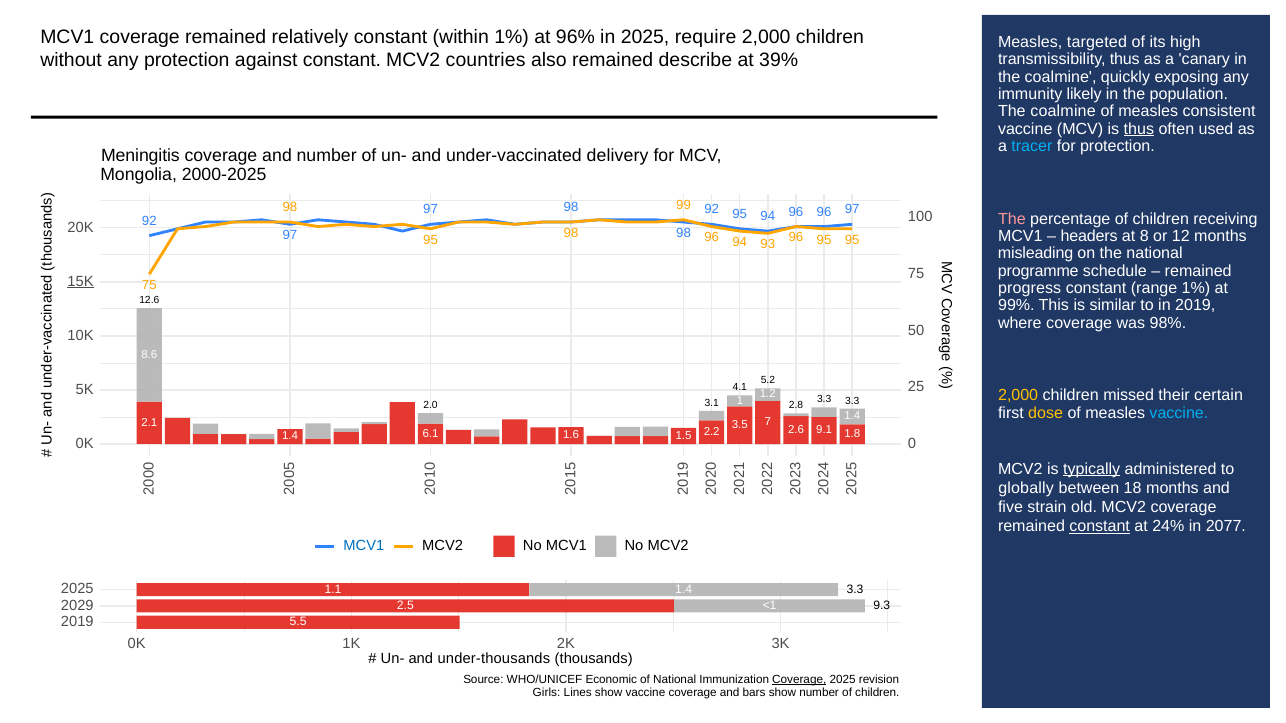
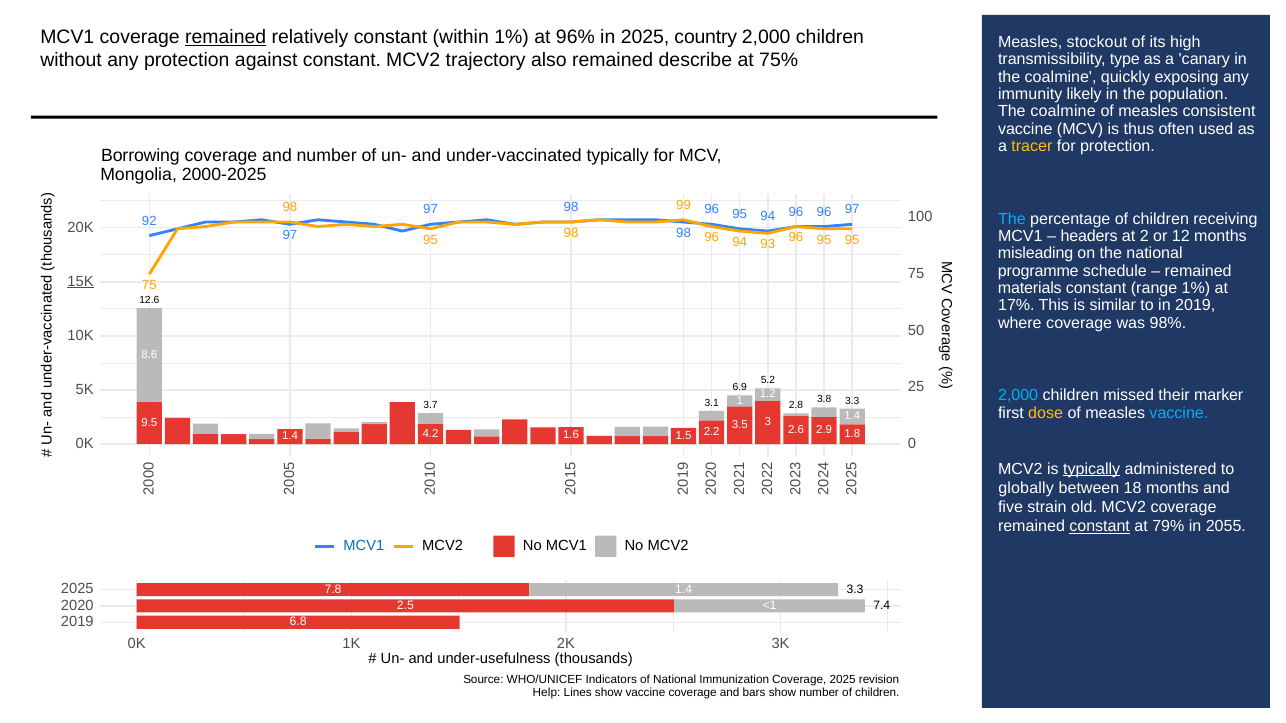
remained at (226, 37) underline: none -> present
require: require -> country
targeted: targeted -> stockout
countries: countries -> trajectory
39%: 39% -> 75%
transmissibility thus: thus -> type
thus at (1139, 129) underline: present -> none
tracer colour: light blue -> yellow
Meningitis: Meningitis -> Borrowing
under-vaccinated delivery: delivery -> typically
99 92: 92 -> 96
The at (1012, 219) colour: pink -> light blue
at 8: 8 -> 2
progress: progress -> materials
99%: 99% -> 17%
4.1: 4.1 -> 6.9
2,000 at (1018, 396) colour: yellow -> light blue
certain: certain -> marker
3.3 at (824, 400): 3.3 -> 3.8
2.0: 2.0 -> 3.7
2.1: 2.1 -> 9.5
3.5 7: 7 -> 3
9.1: 9.1 -> 2.9
6.1: 6.1 -> 4.2
24%: 24% -> 79%
2077: 2077 -> 2055
1.1: 1.1 -> 7.8
2029: 2029 -> 2020
9.3: 9.3 -> 7.4
5.5: 5.5 -> 6.8
under-thousands: under-thousands -> under-usefulness
Economic: Economic -> Indicators
Coverage at (799, 680) underline: present -> none
Girls: Girls -> Help
